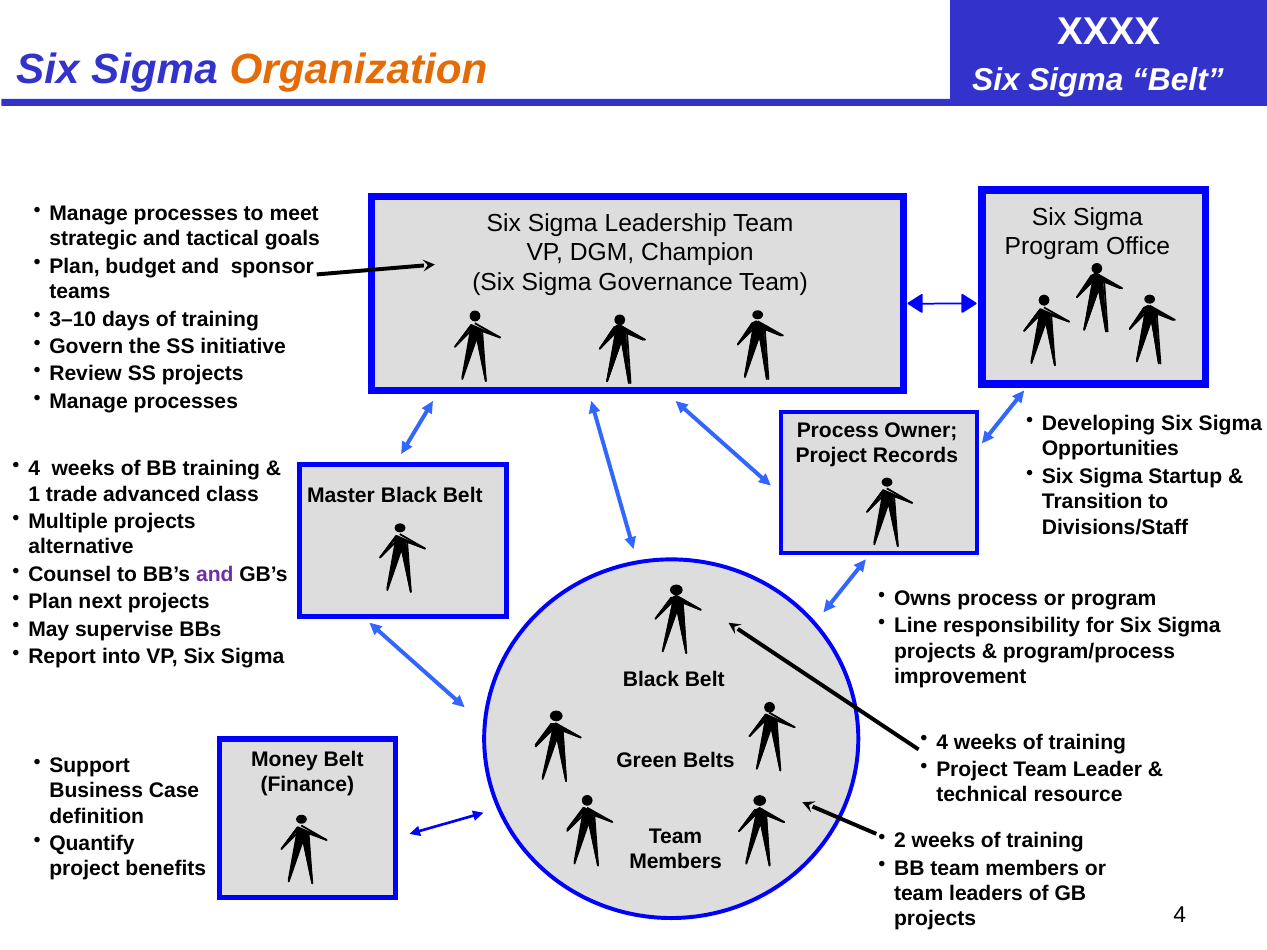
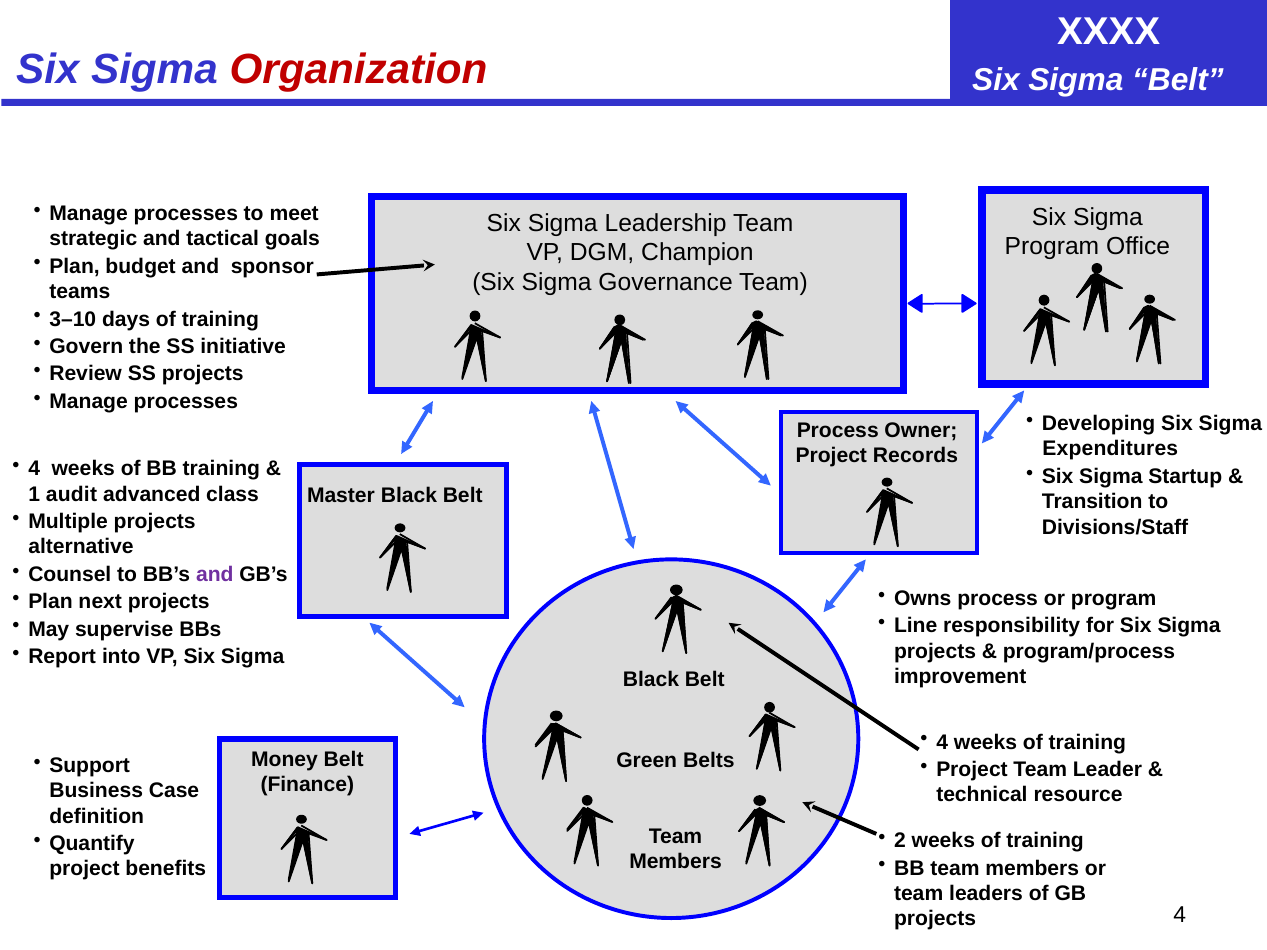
Organization colour: orange -> red
Opportunities: Opportunities -> Expenditures
trade: trade -> audit
